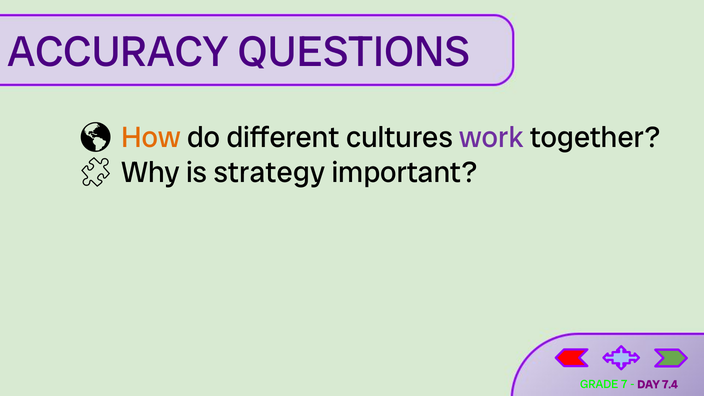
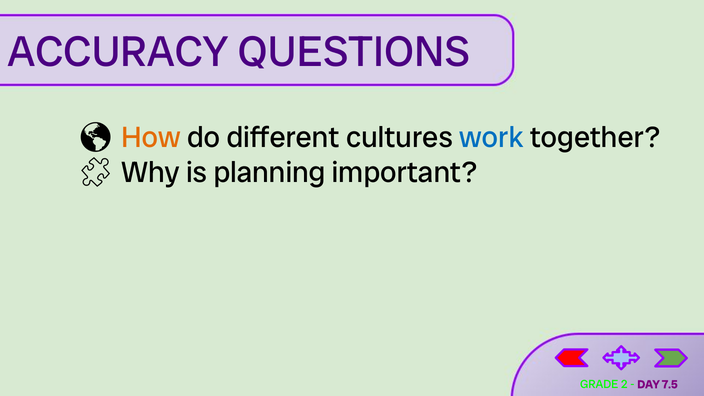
work colour: purple -> blue
strategy: strategy -> planning
7: 7 -> 2
7.4: 7.4 -> 7.5
